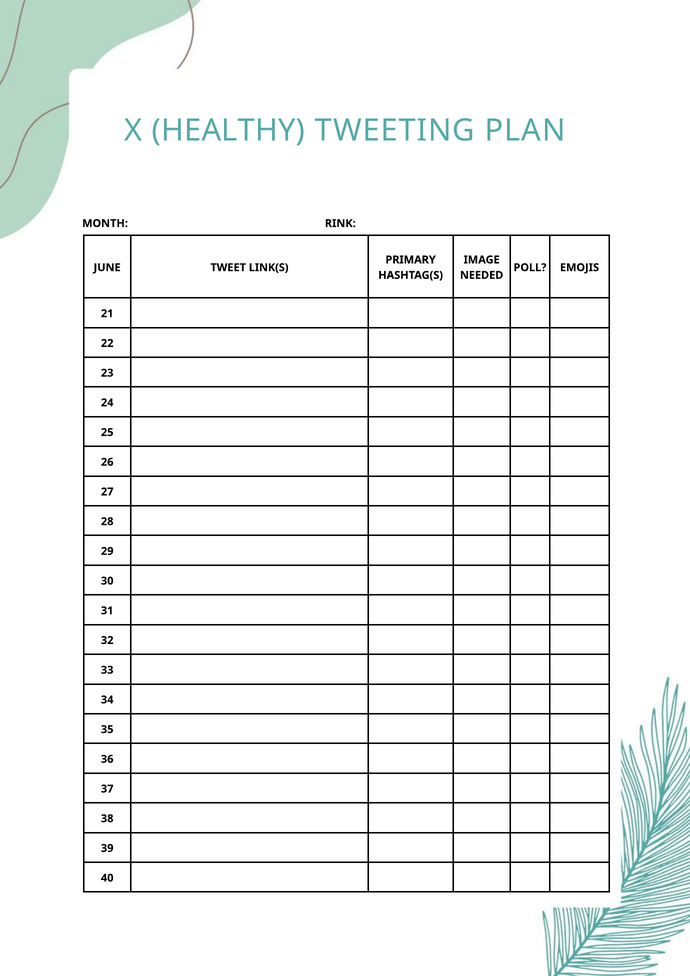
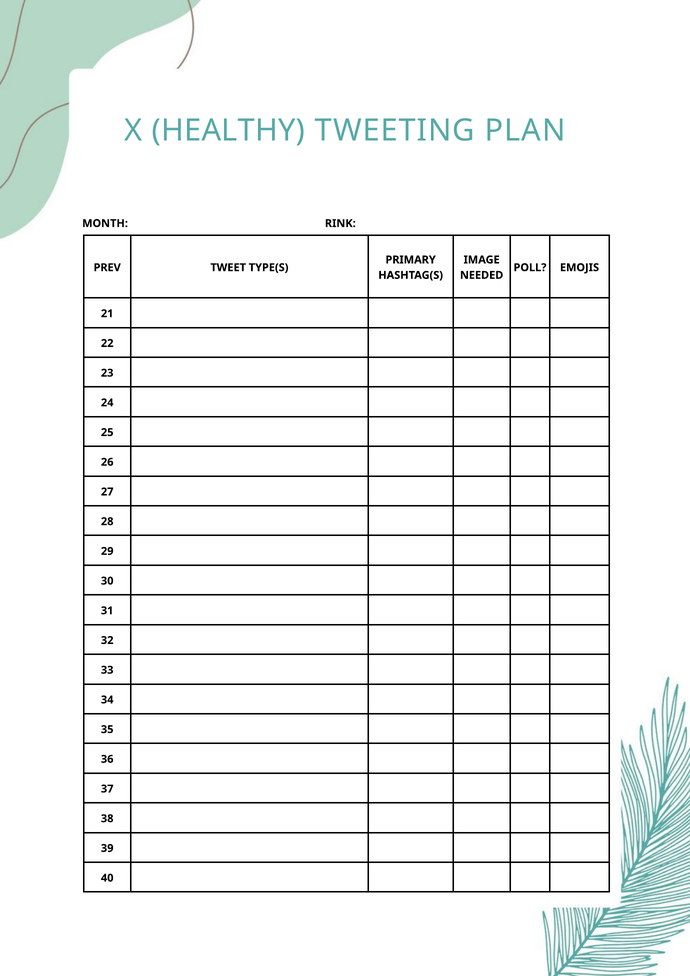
JUNE: JUNE -> PREV
LINK(S: LINK(S -> TYPE(S
